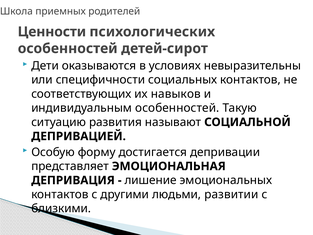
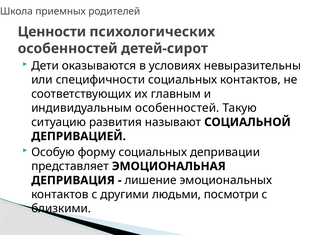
навыков: навыков -> главным
форму достигается: достигается -> социальных
развитии: развитии -> посмотри
